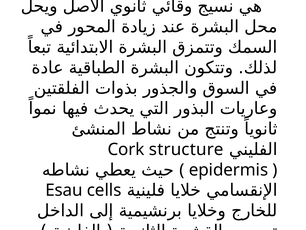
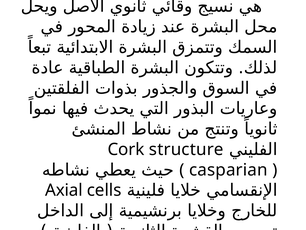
epidermis: epidermis -> casparian
Esau: Esau -> Axial
